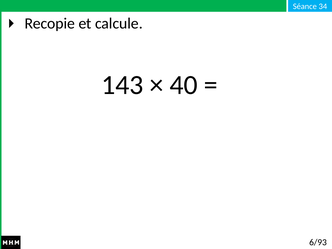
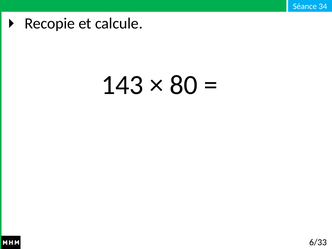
40: 40 -> 80
6/93: 6/93 -> 6/33
